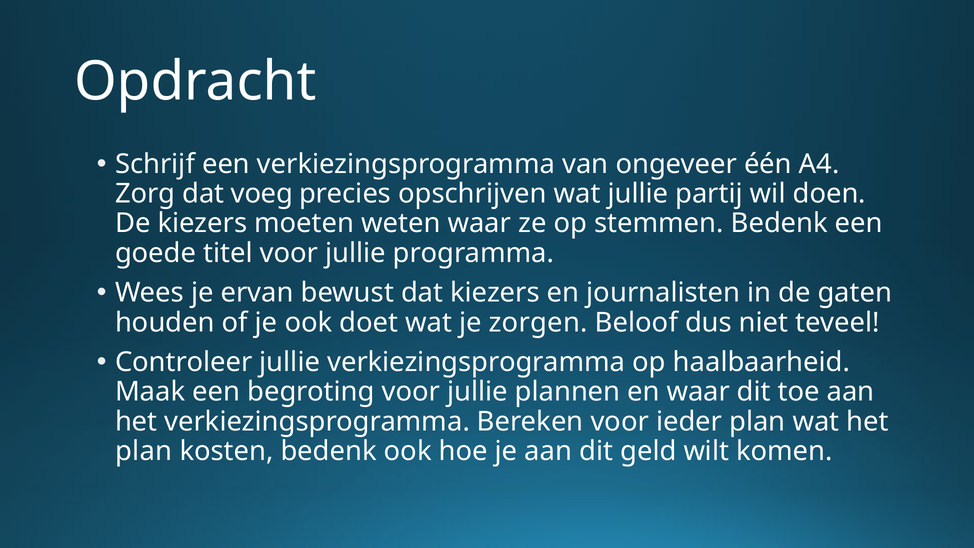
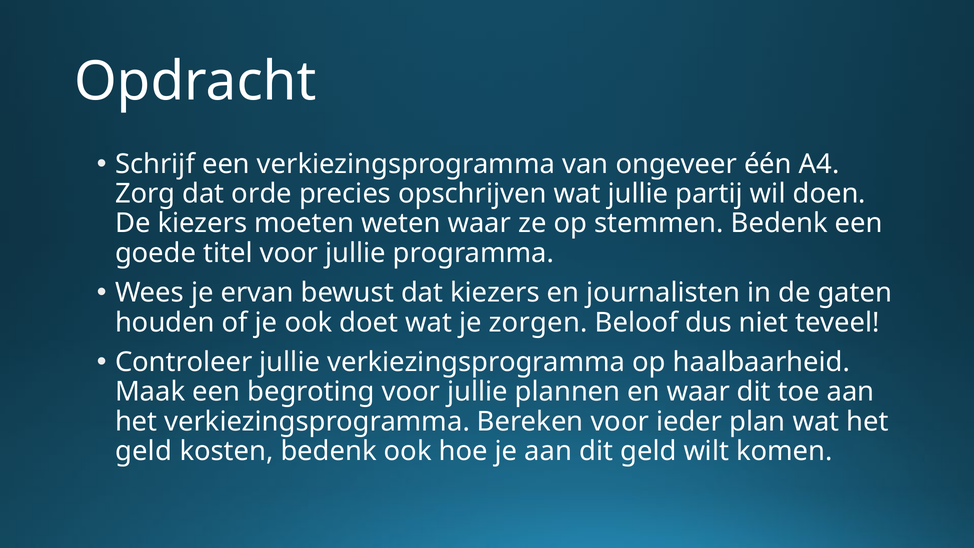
voeg: voeg -> orde
plan at (144, 451): plan -> geld
